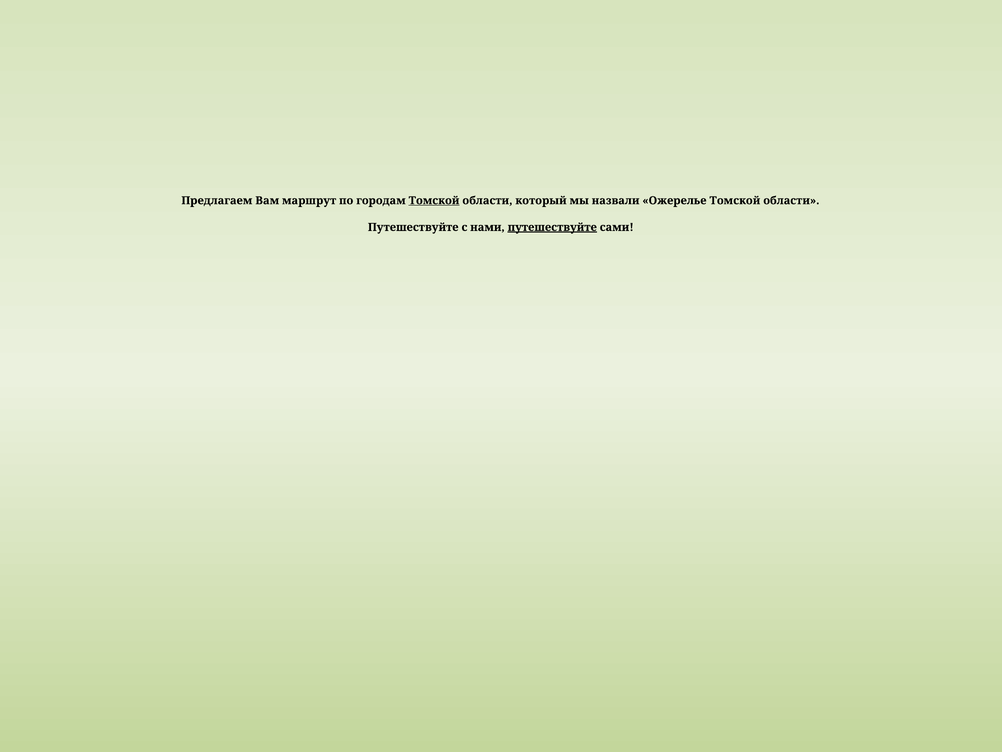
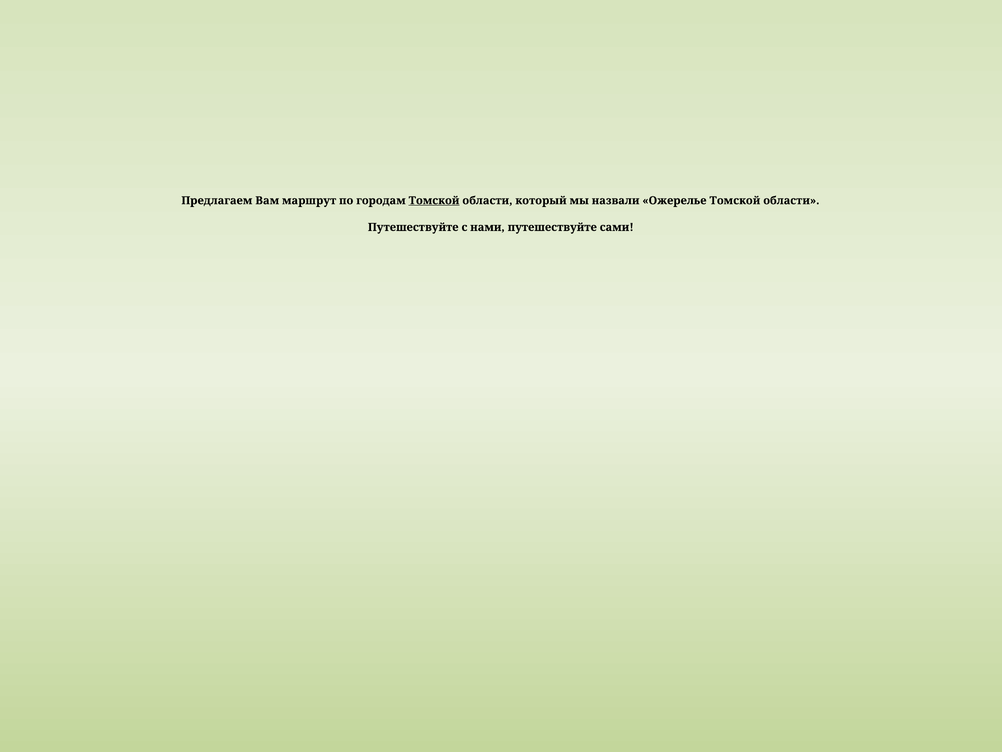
путешествуйте at (552, 227) underline: present -> none
